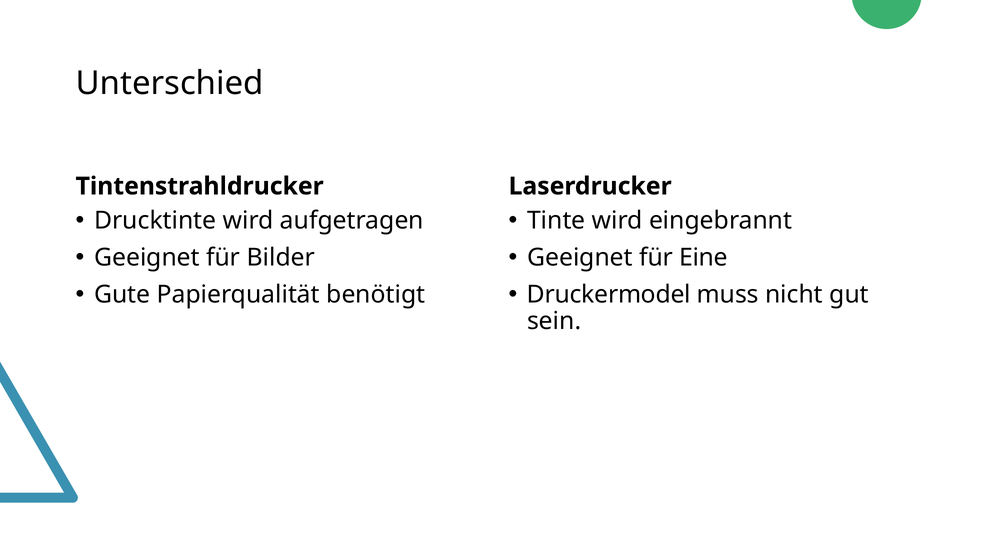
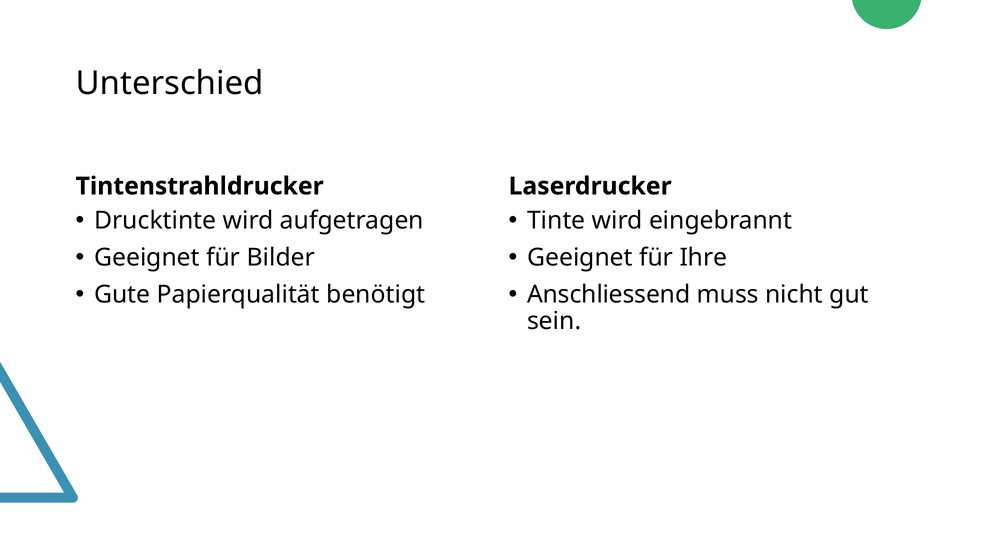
Eine: Eine -> Ihre
Druckermodel: Druckermodel -> Anschliessend
